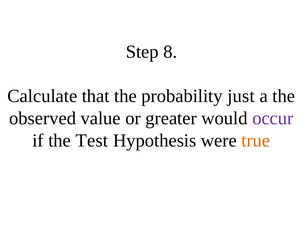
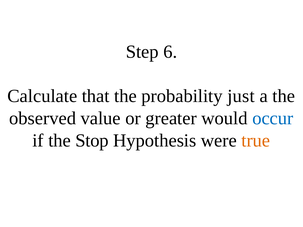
8: 8 -> 6
occur colour: purple -> blue
Test: Test -> Stop
